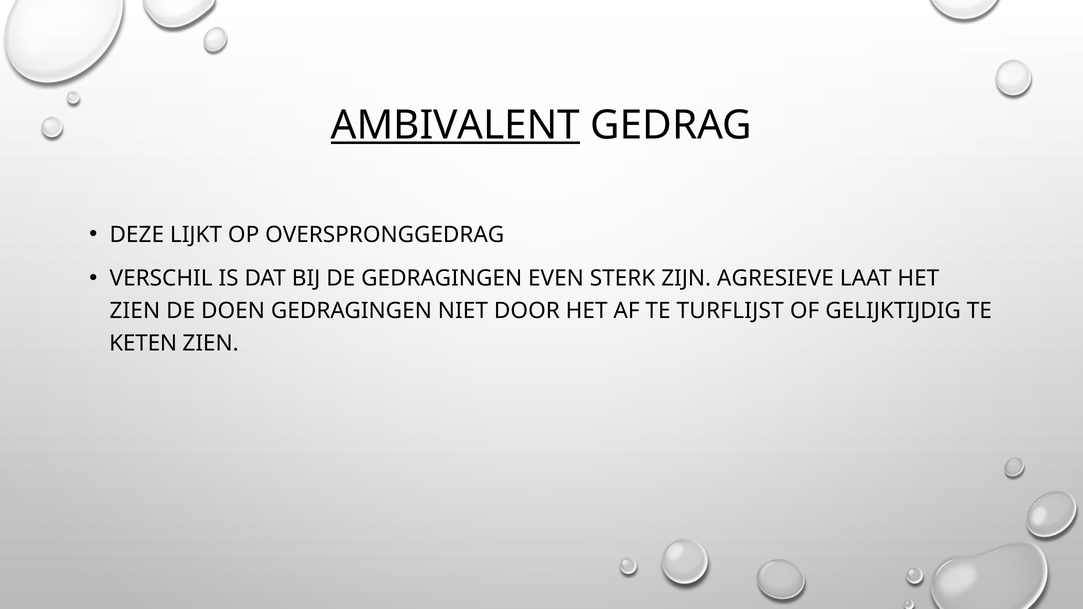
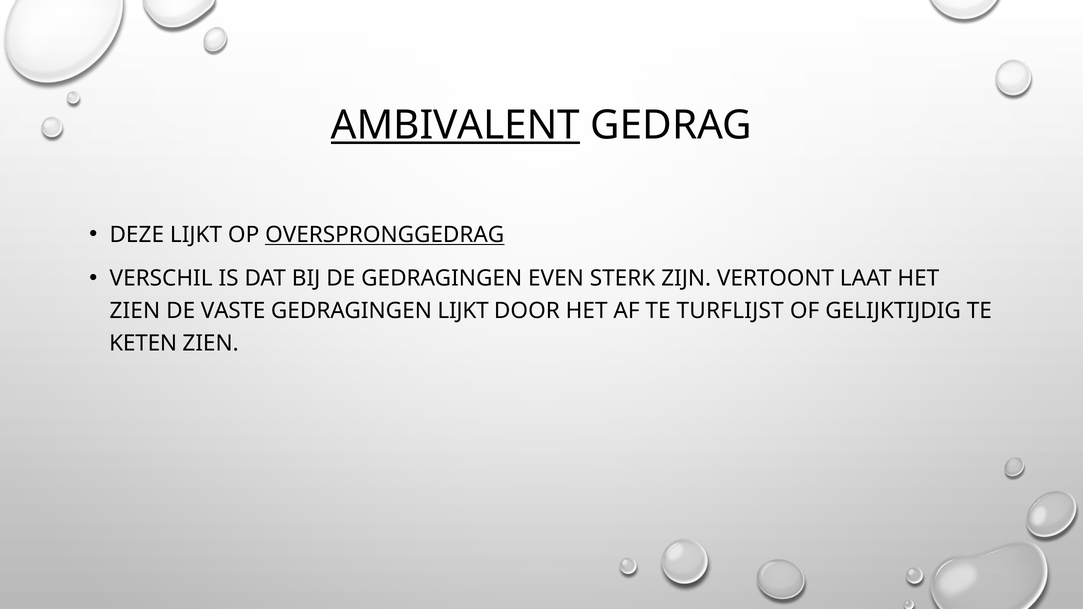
OVERSPRONGGEDRAG underline: none -> present
AGRESIEVE: AGRESIEVE -> VERTOONT
DOEN: DOEN -> VASTE
GEDRAGINGEN NIET: NIET -> LIJKT
